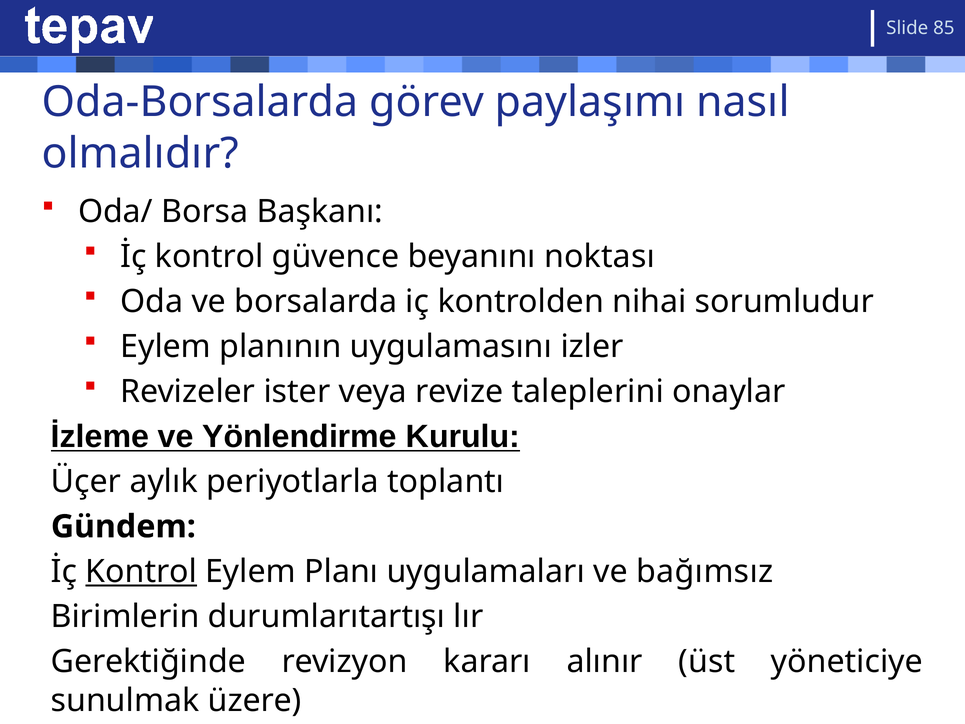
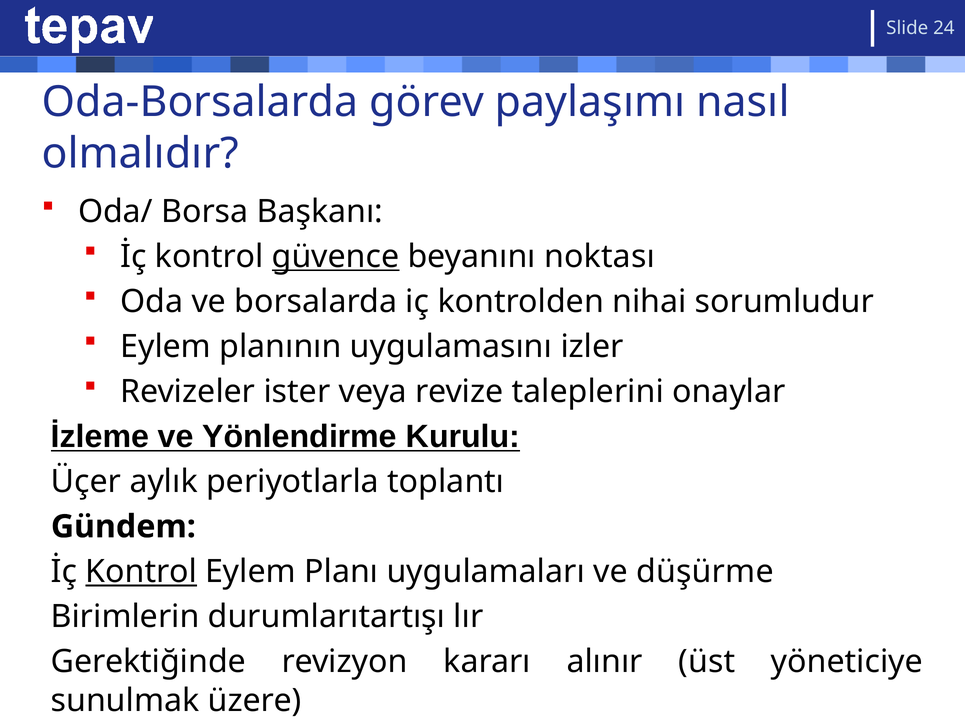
85: 85 -> 24
güvence underline: none -> present
bağımsız: bağımsız -> düşürme
